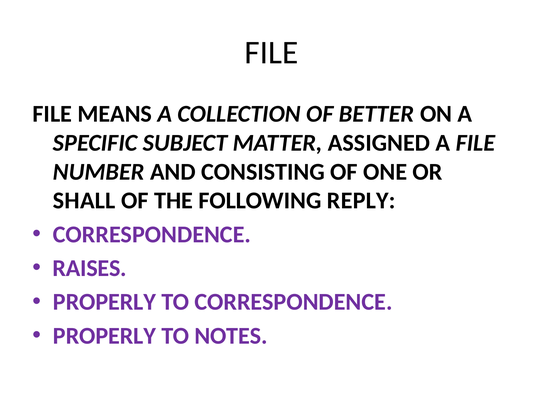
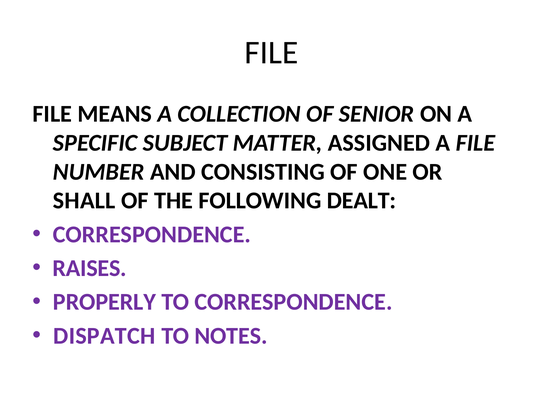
BETTER: BETTER -> SENIOR
REPLY: REPLY -> DEALT
PROPERLY at (104, 336): PROPERLY -> DISPATCH
